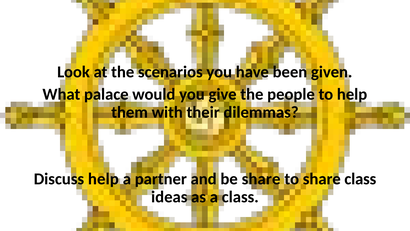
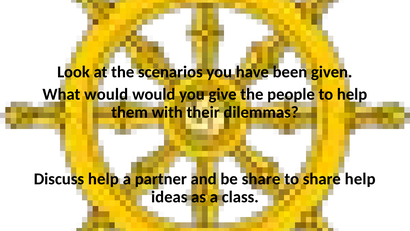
What palace: palace -> would
share class: class -> help
